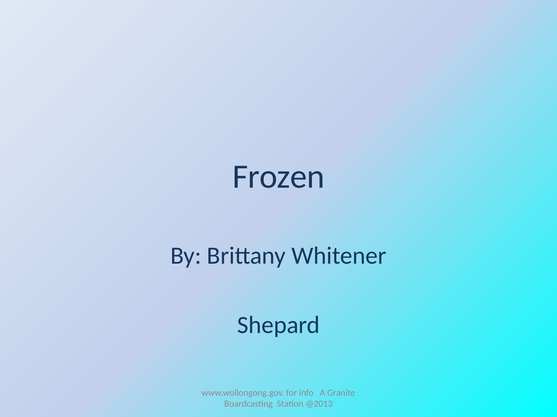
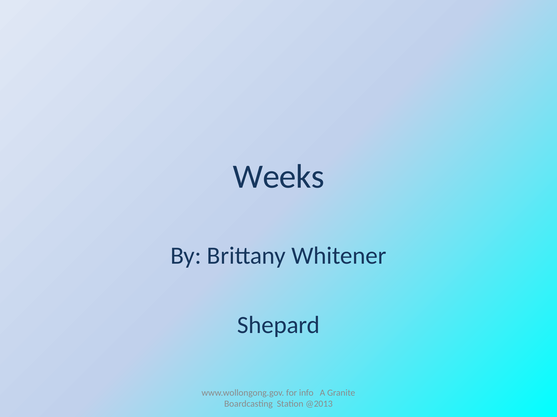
Frozen: Frozen -> Weeks
